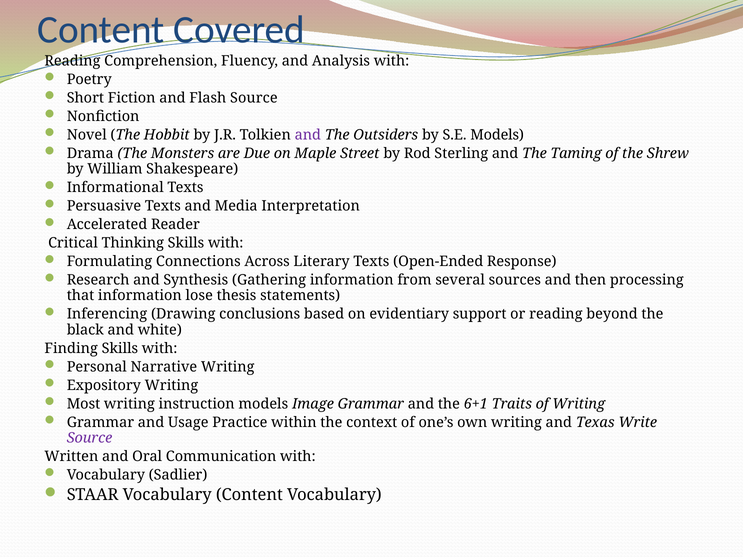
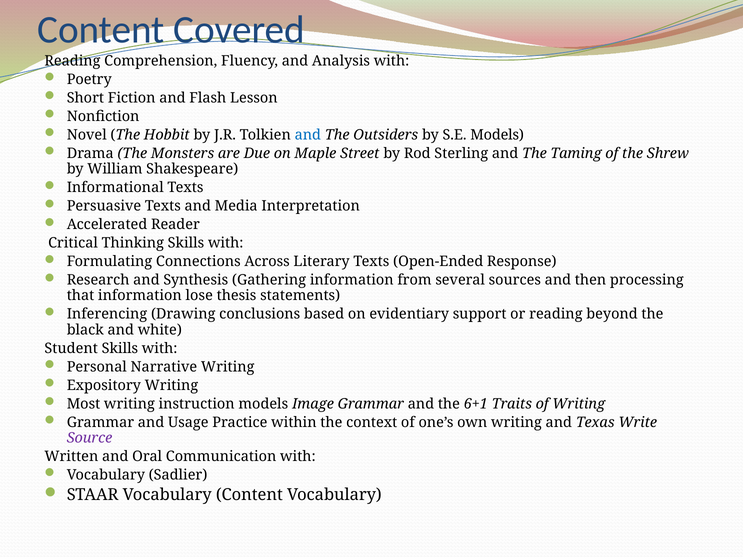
Flash Source: Source -> Lesson
and at (308, 135) colour: purple -> blue
Finding: Finding -> Student
